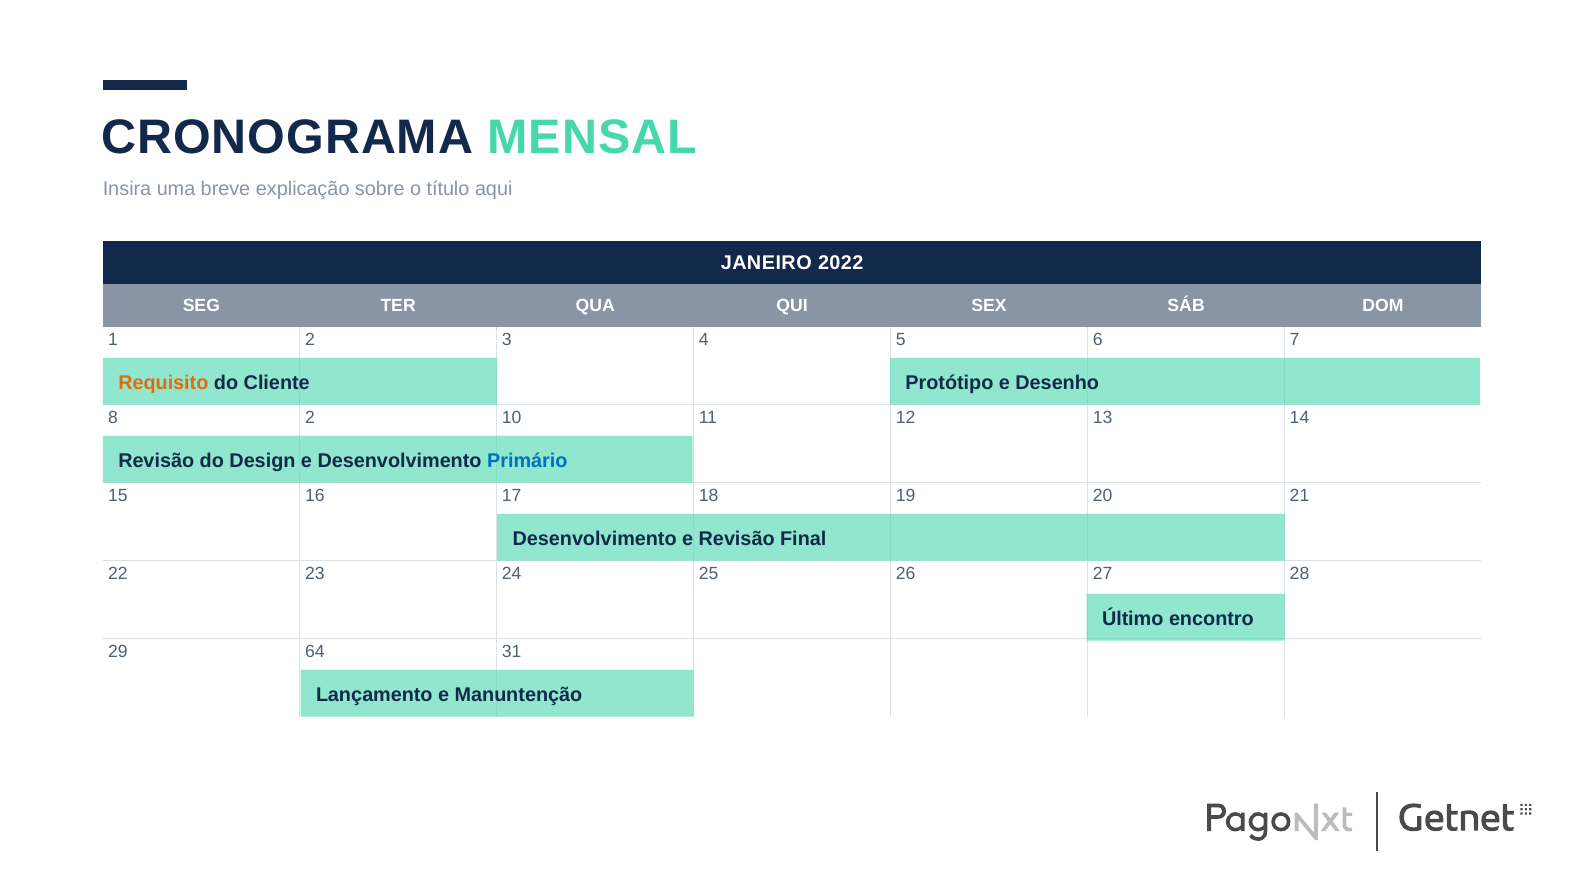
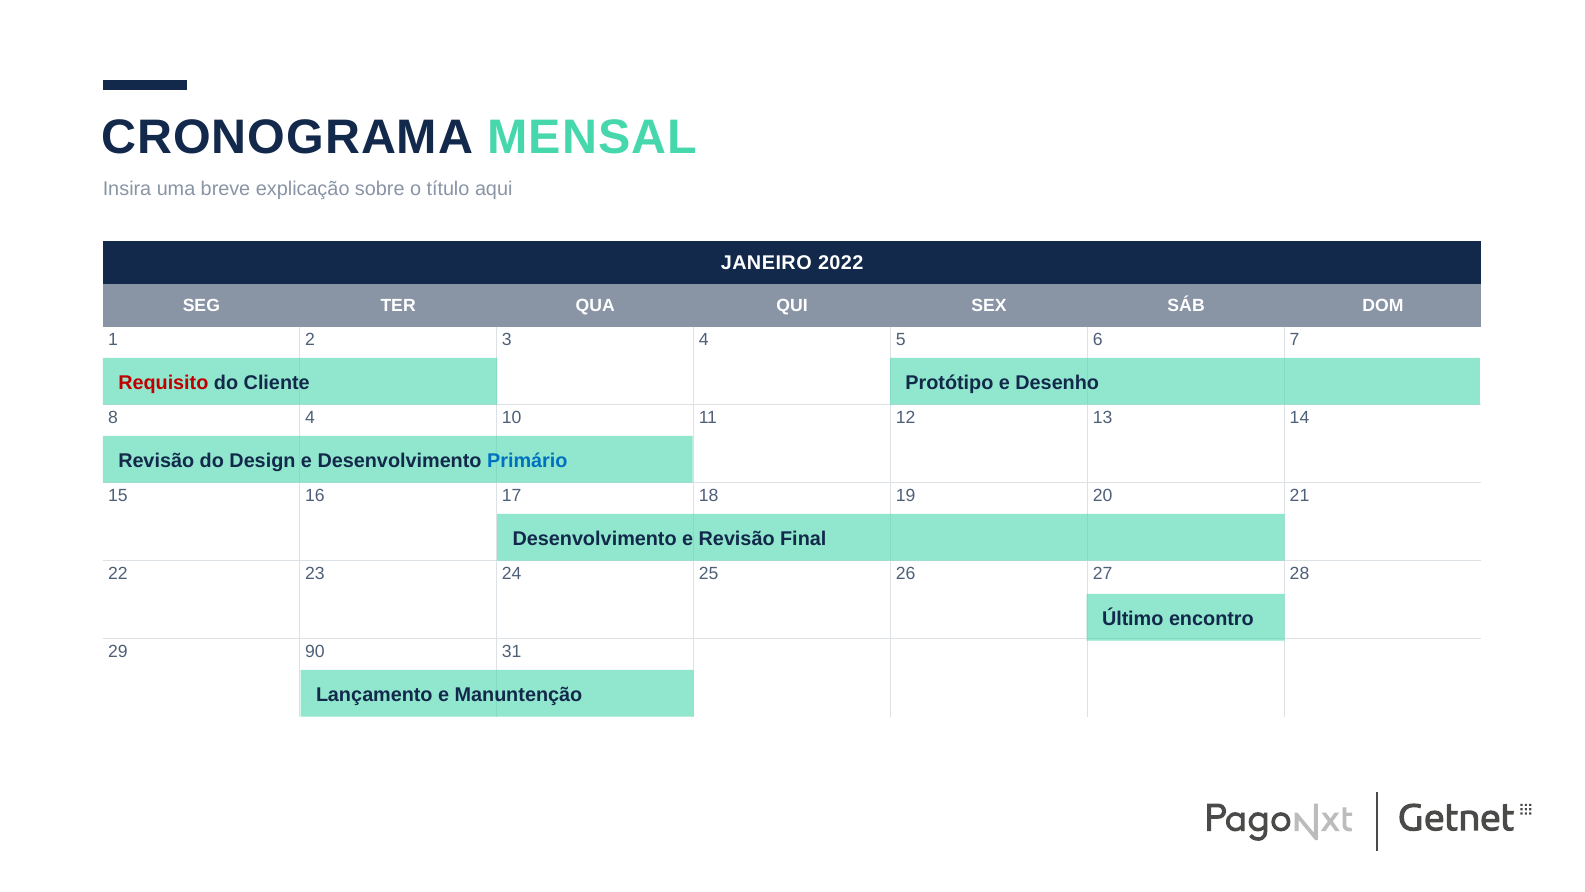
Requisito colour: orange -> red
8 2: 2 -> 4
64: 64 -> 90
